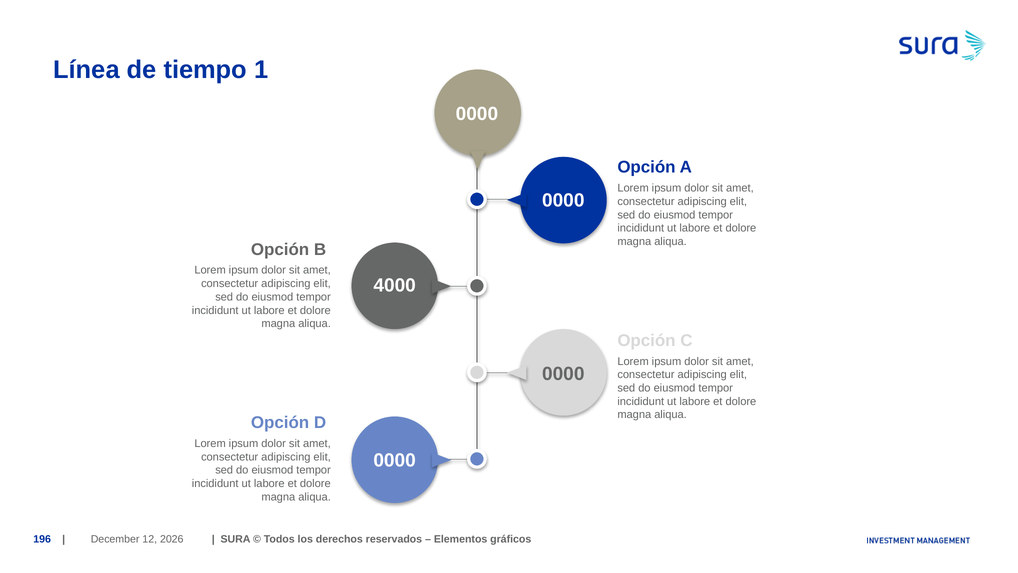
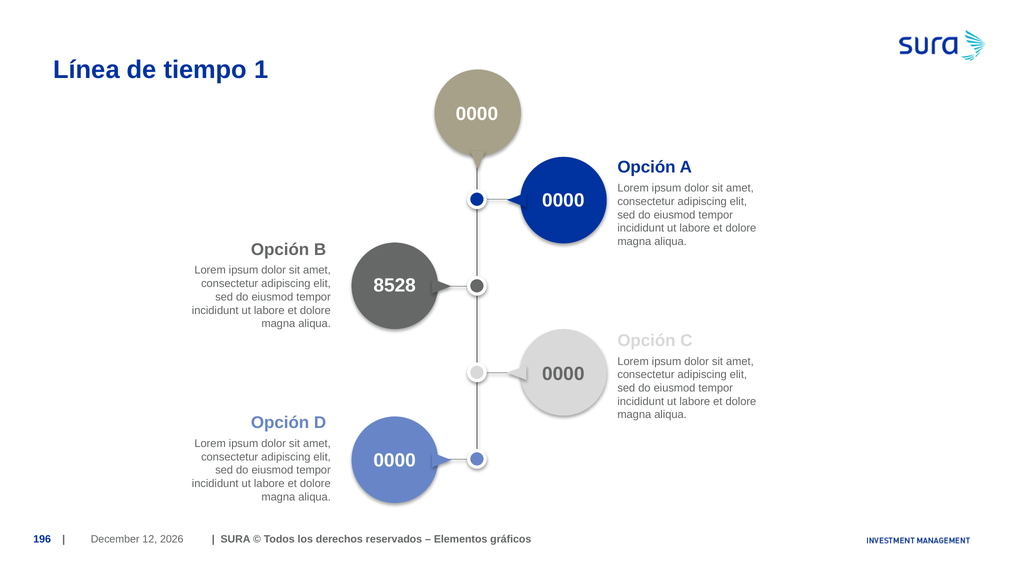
4000: 4000 -> 8528
